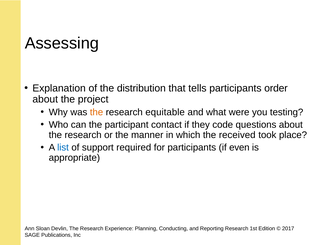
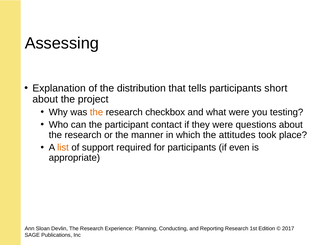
order: order -> short
equitable: equitable -> checkbox
they code: code -> were
received: received -> attitudes
list colour: blue -> orange
